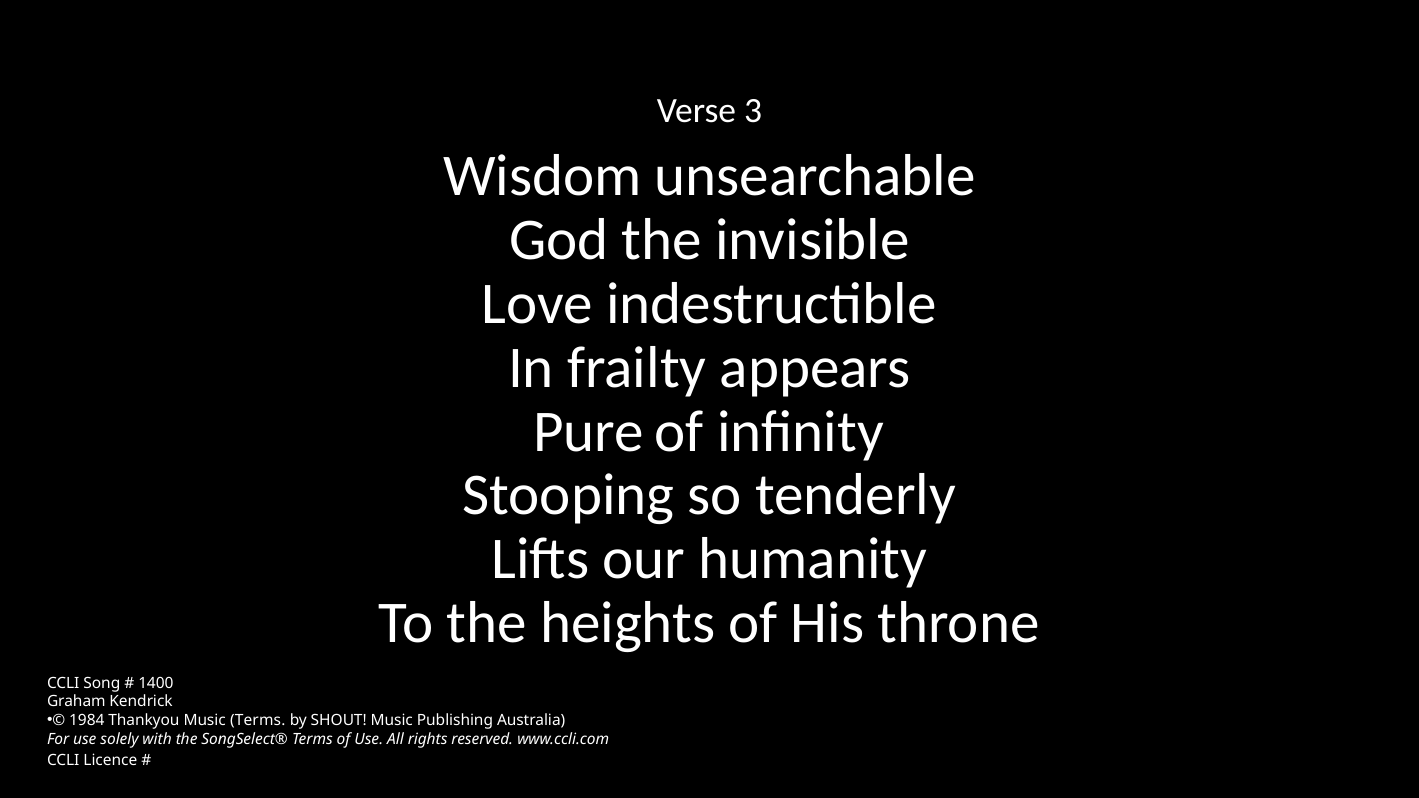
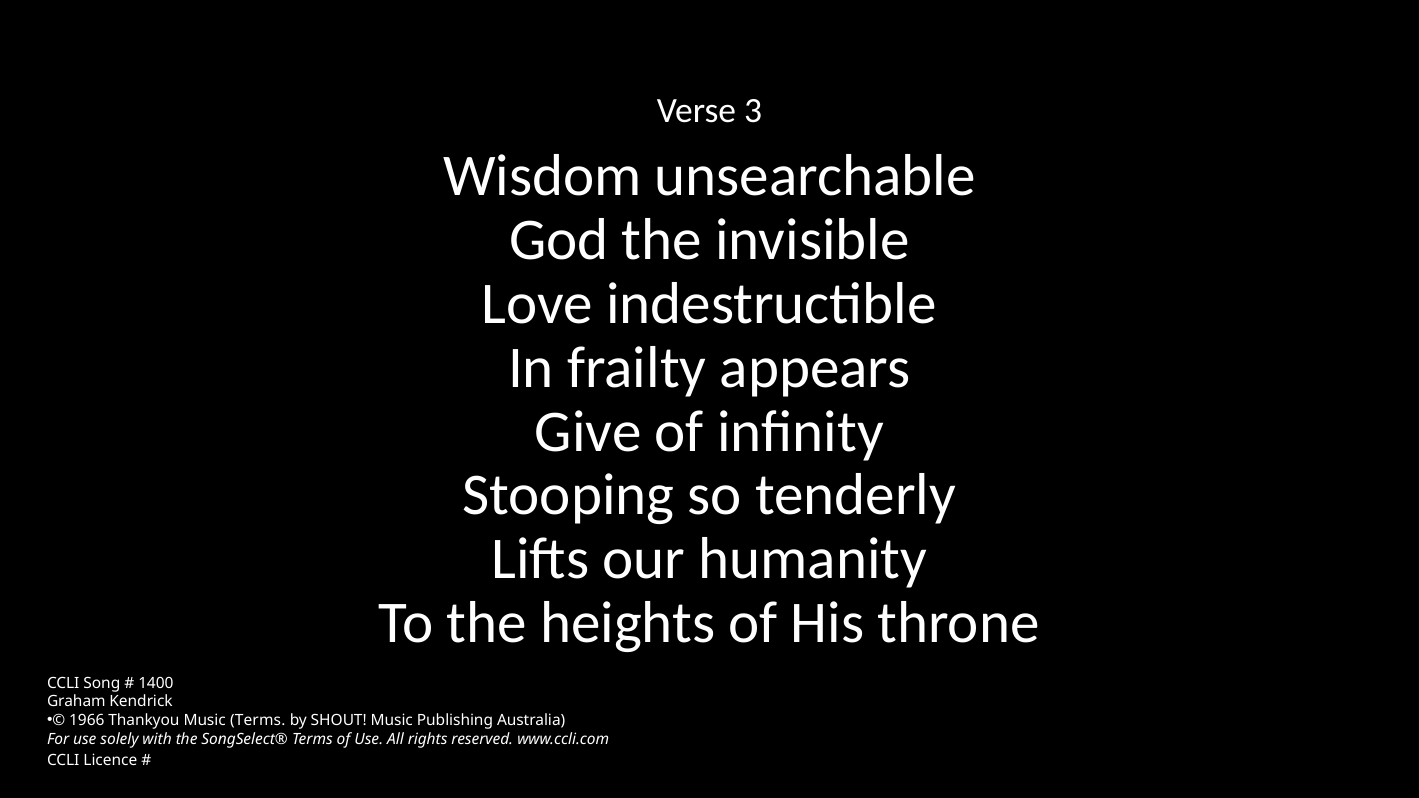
Pure: Pure -> Give
1984: 1984 -> 1966
